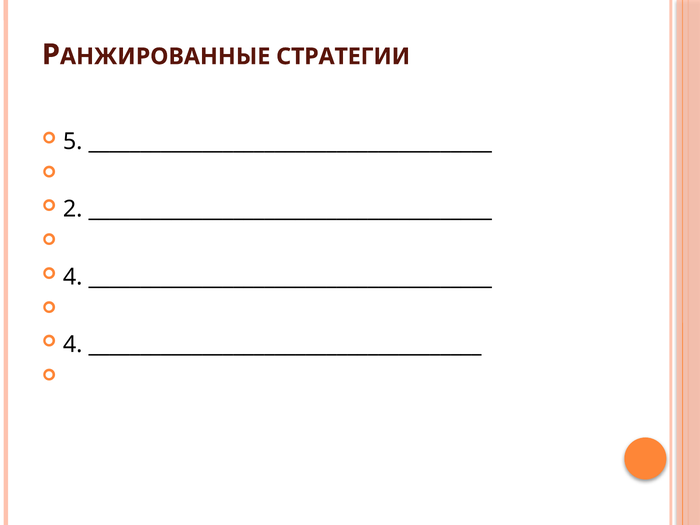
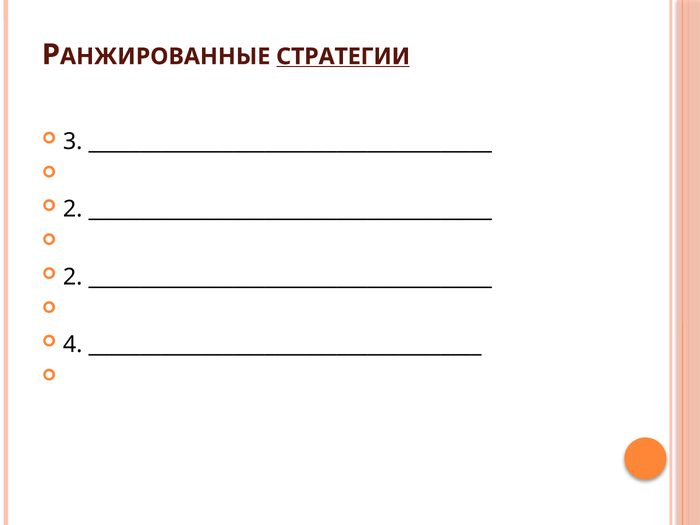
СТРАТЕГИИ underline: none -> present
5: 5 -> 3
4 at (73, 277): 4 -> 2
